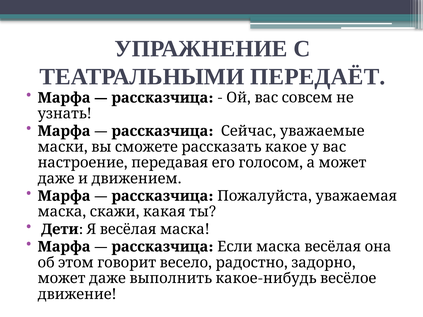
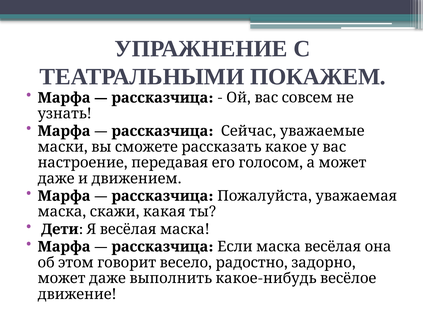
ПЕРЕДАЁТ: ПЕРЕДАЁТ -> ПОКАЖЕМ
